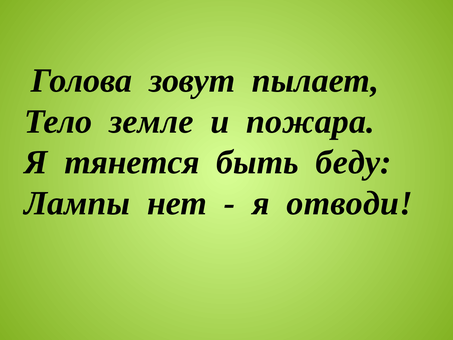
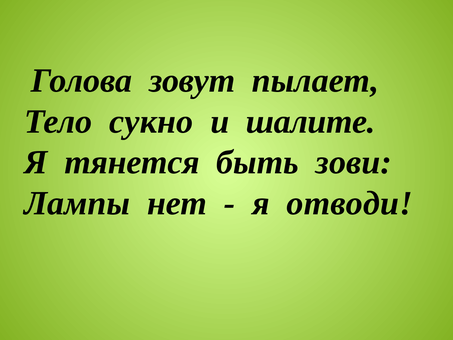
земле: земле -> сукно
пожара: пожара -> шалите
беду: беду -> зови
